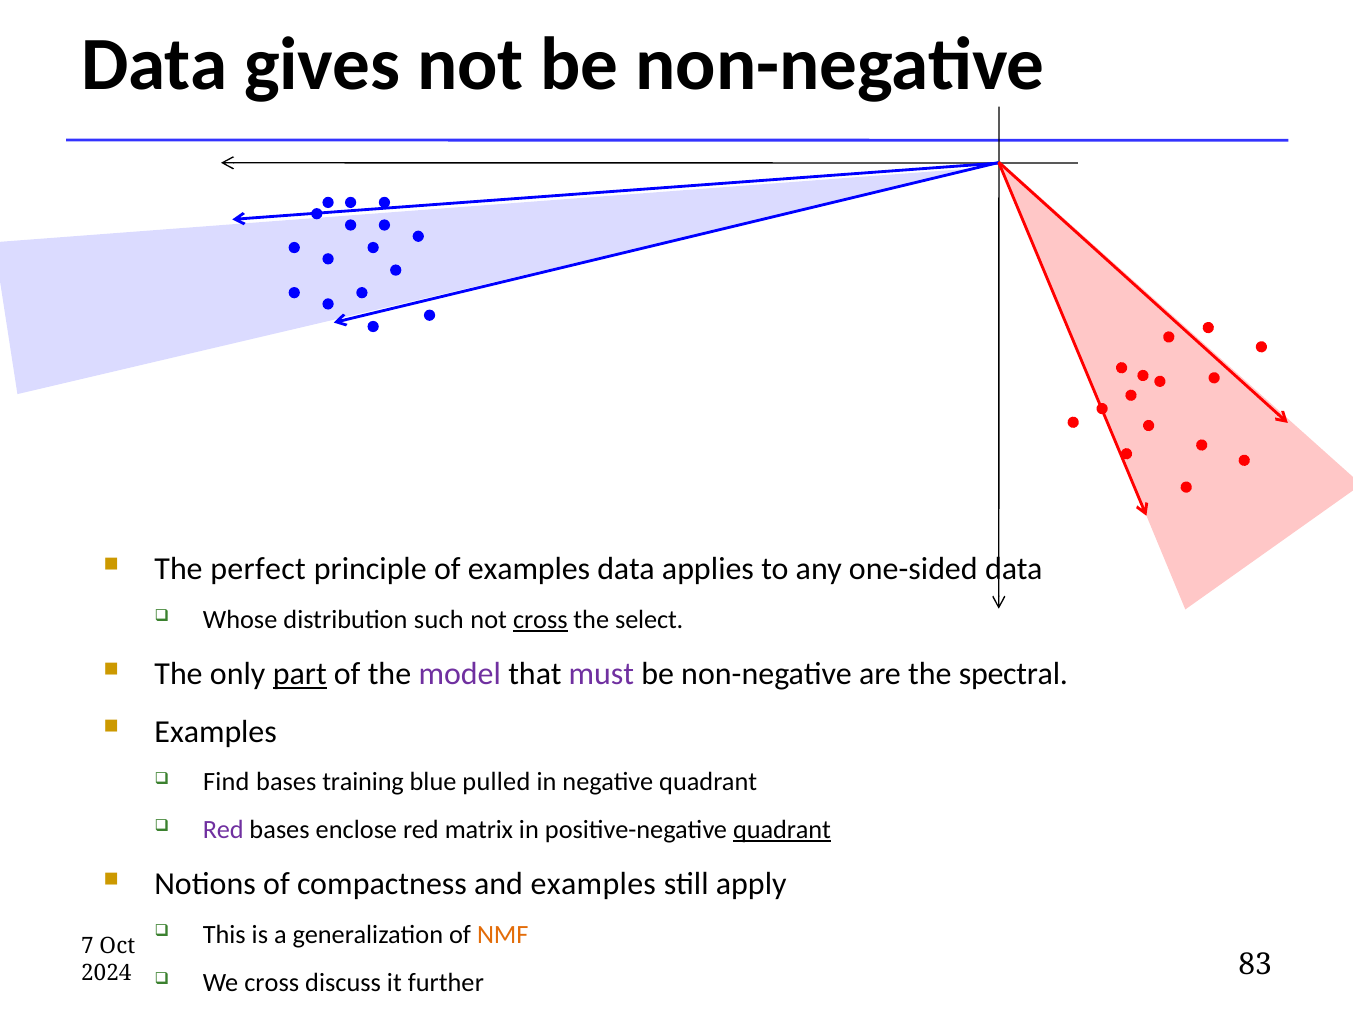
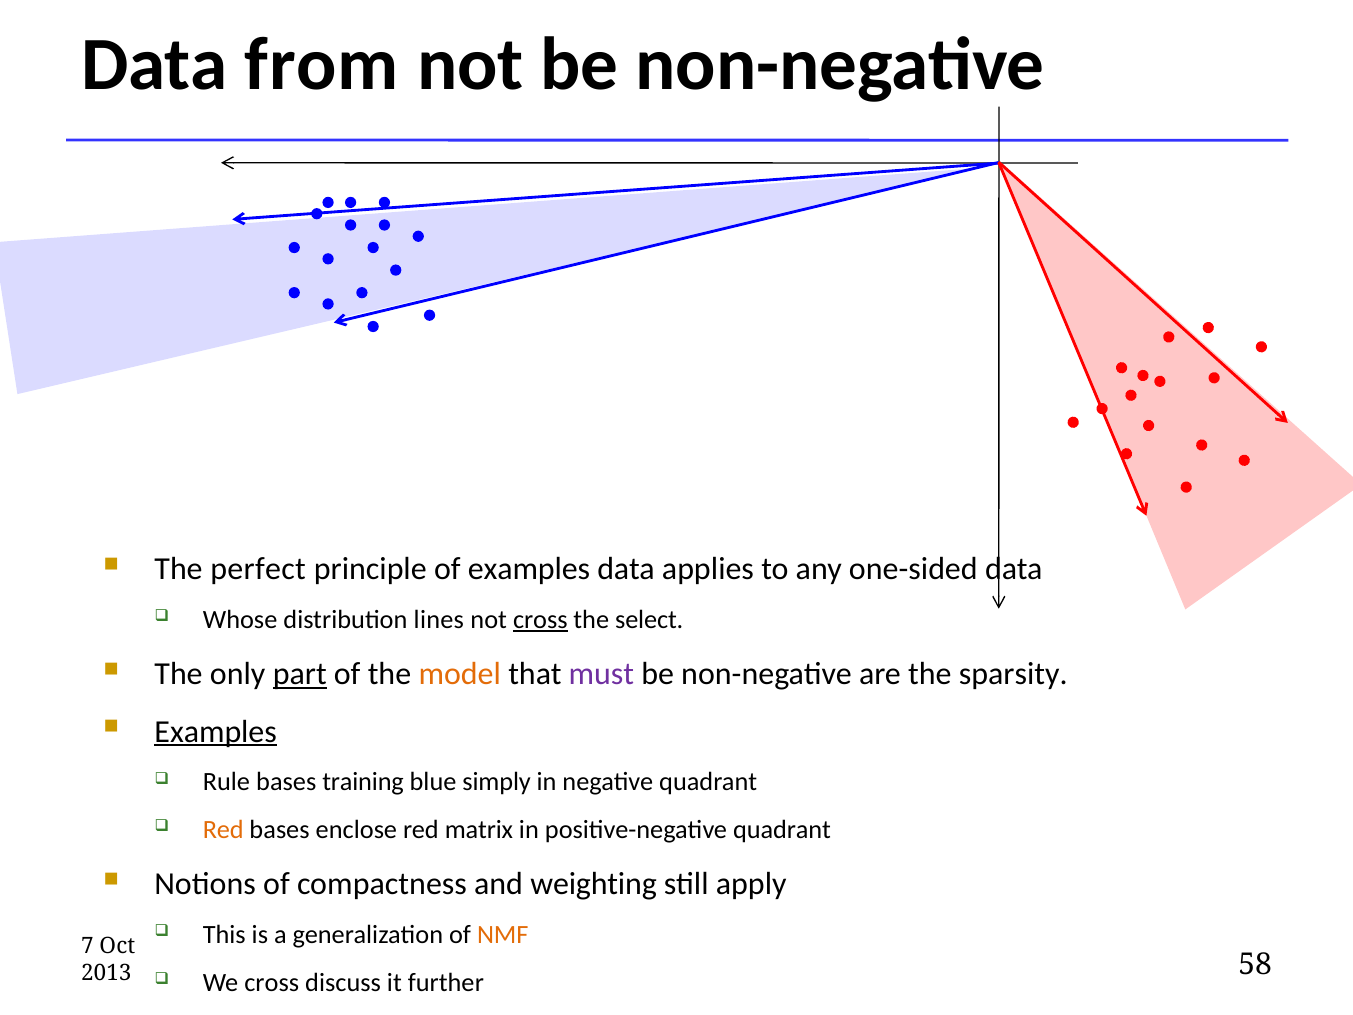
gives: gives -> from
such: such -> lines
model colour: purple -> orange
spectral: spectral -> sparsity
Examples at (216, 731) underline: none -> present
Find: Find -> Rule
pulled: pulled -> simply
Red at (223, 830) colour: purple -> orange
quadrant at (782, 830) underline: present -> none
and examples: examples -> weighting
2024: 2024 -> 2013
83: 83 -> 58
